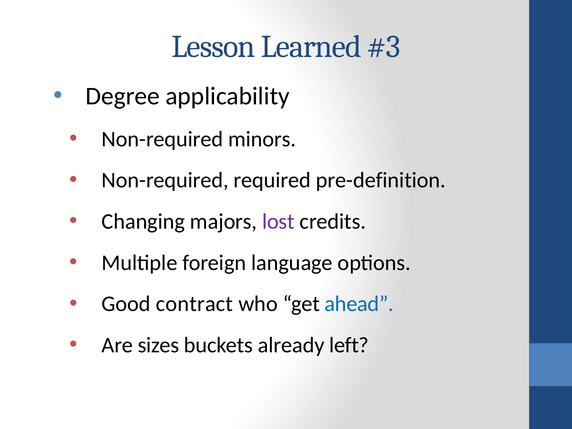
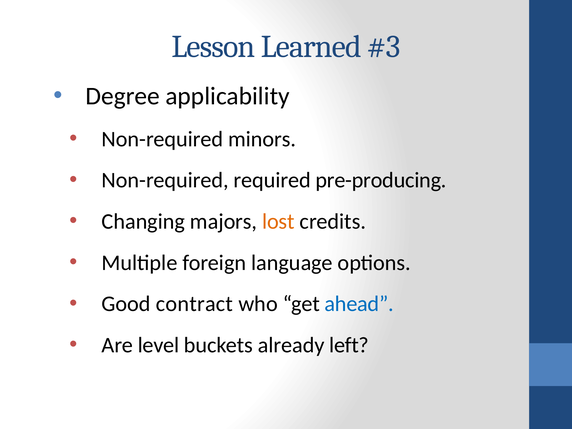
pre-definition: pre-definition -> pre-producing
lost colour: purple -> orange
sizes: sizes -> level
